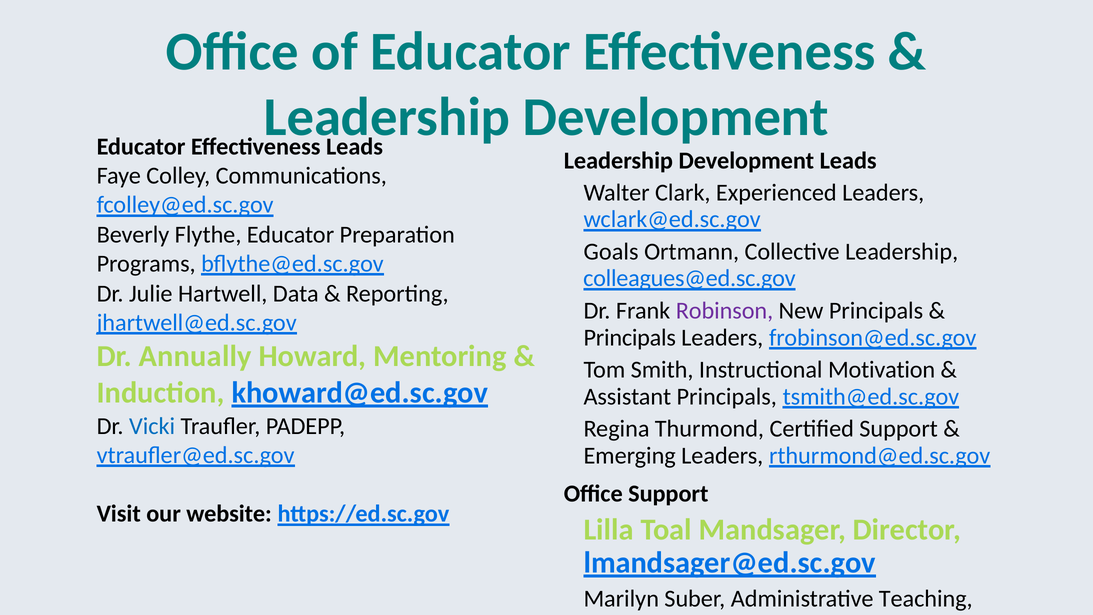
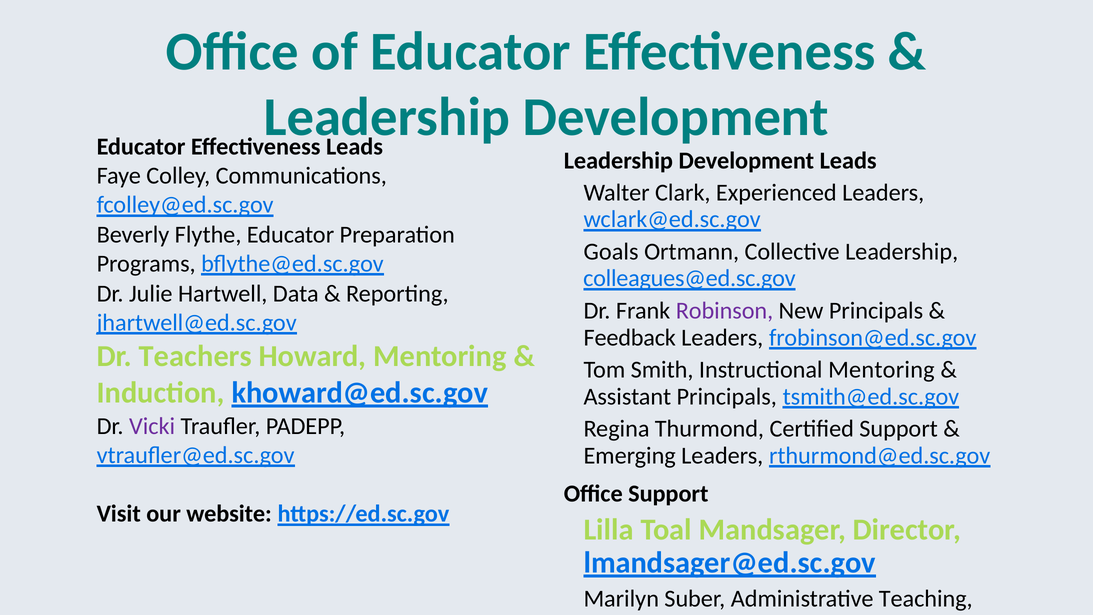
Principals at (630, 337): Principals -> Feedback
Annually: Annually -> Teachers
Instructional Motivation: Motivation -> Mentoring
Vicki colour: blue -> purple
